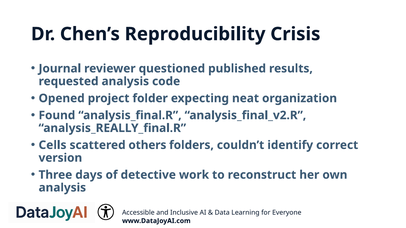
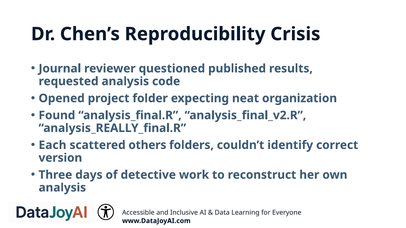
Cells: Cells -> Each
